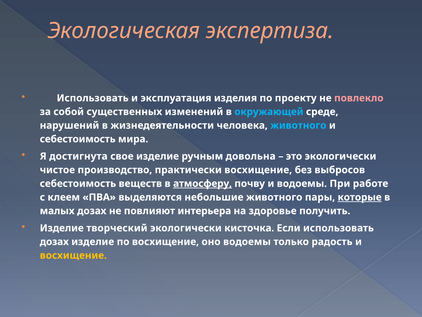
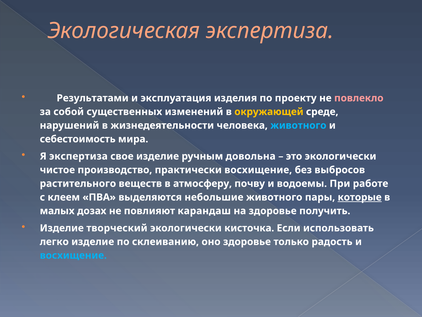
Использовать at (93, 98): Использовать -> Результатами
окружающей colour: light blue -> yellow
Я достигнута: достигнута -> экспертиза
себестоимость at (78, 183): себестоимость -> растительного
атмосферу underline: present -> none
интерьера: интерьера -> карандаш
дозах at (54, 241): дозах -> легко
по восхищение: восхищение -> склеиванию
оно водоемы: водоемы -> здоровье
восхищение at (73, 255) colour: yellow -> light blue
